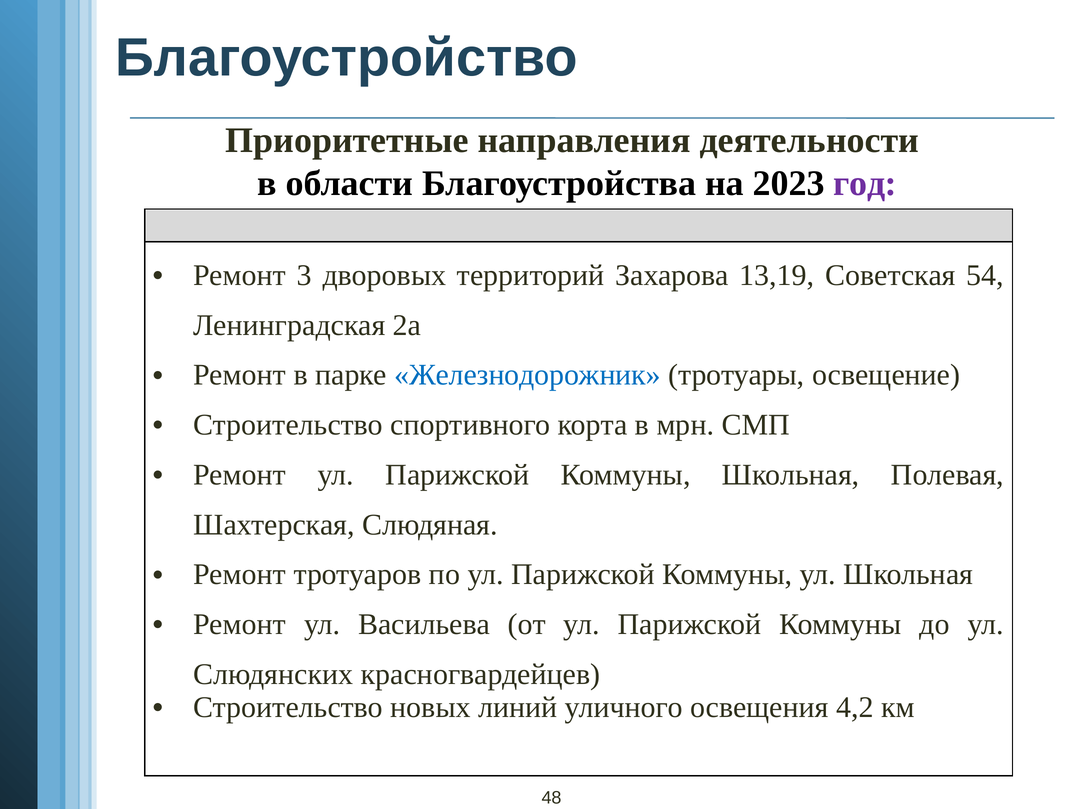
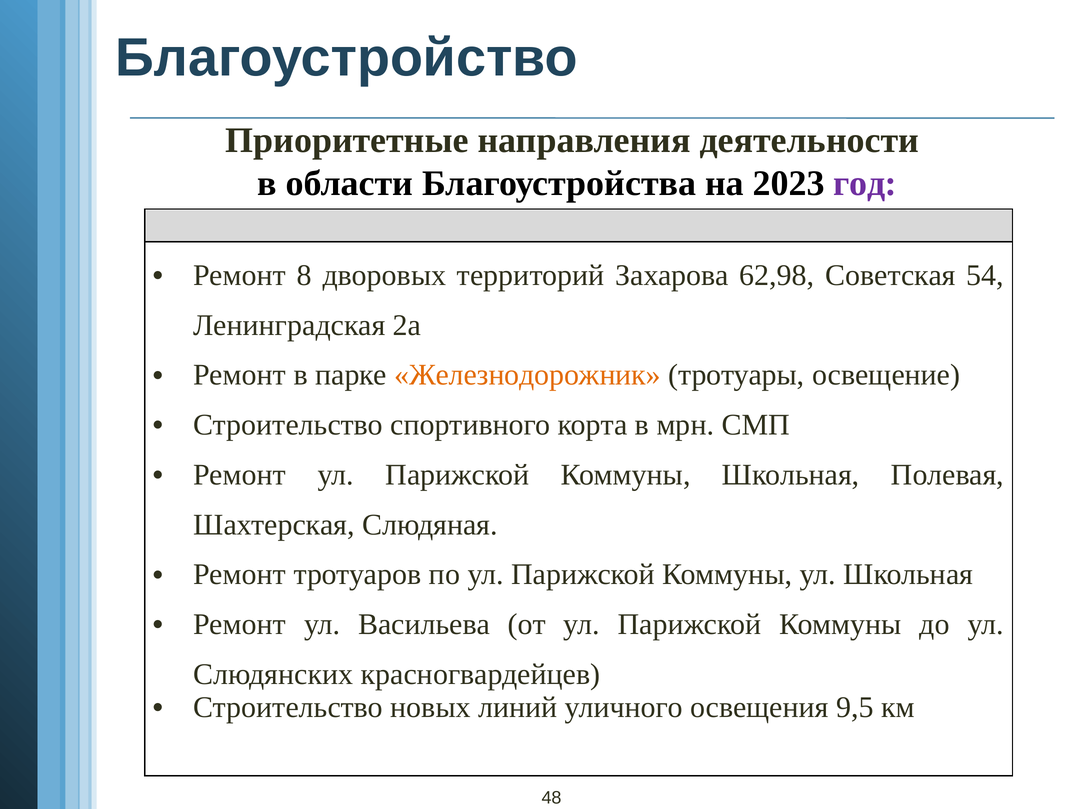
3: 3 -> 8
13,19: 13,19 -> 62,98
Железнодорожник colour: blue -> orange
4,2: 4,2 -> 9,5
